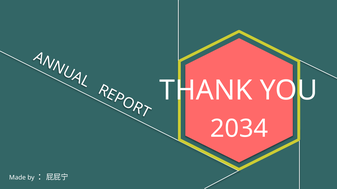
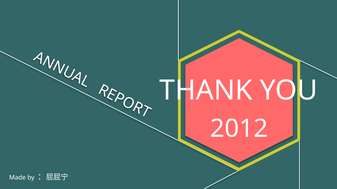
2034: 2034 -> 2012
